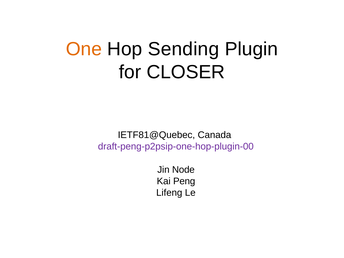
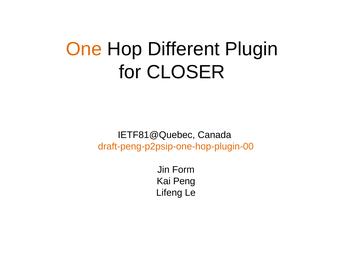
Sending: Sending -> Different
draft-peng-p2psip-one-hop-plugin-00 colour: purple -> orange
Node: Node -> Form
